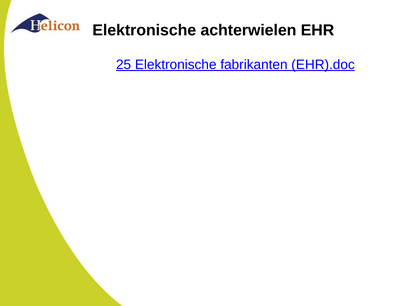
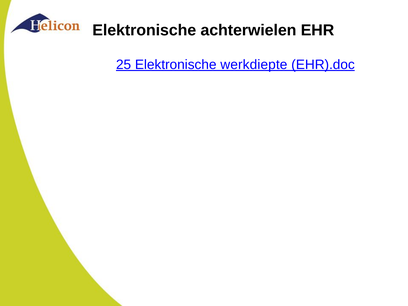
fabrikanten: fabrikanten -> werkdiepte
